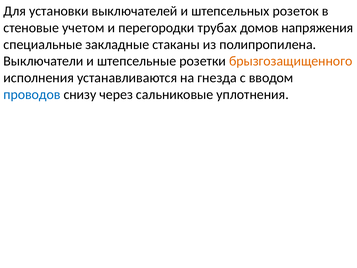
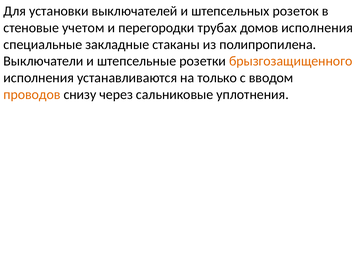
домов напряжения: напряжения -> исполнения
гнезда: гнезда -> только
проводов colour: blue -> orange
